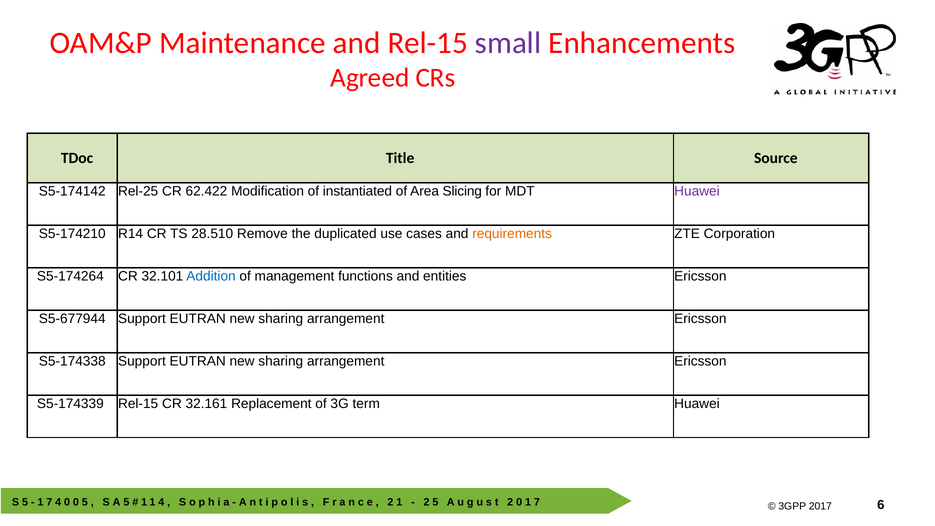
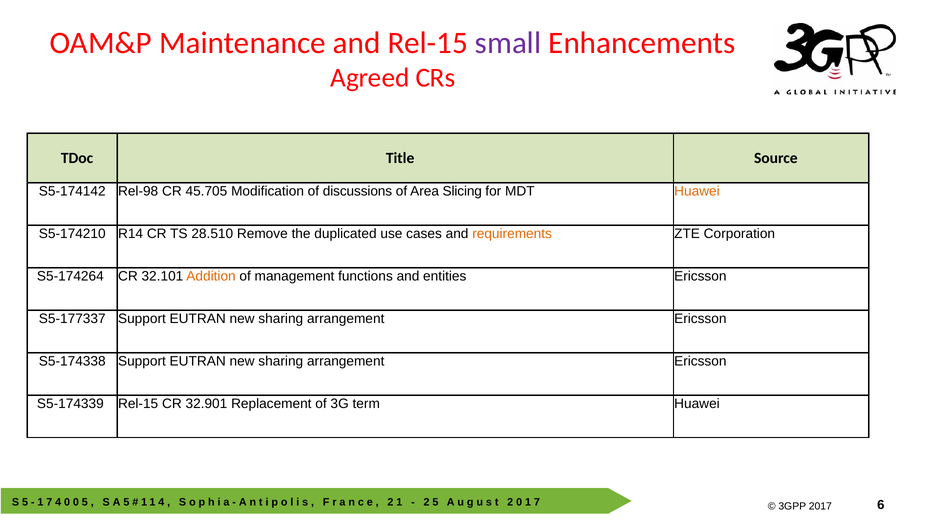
Rel-25: Rel-25 -> Rel-98
62.422: 62.422 -> 45.705
instantiated: instantiated -> discussions
Huawei at (697, 191) colour: purple -> orange
Addition colour: blue -> orange
S5-677944: S5-677944 -> S5-177337
32.161: 32.161 -> 32.901
